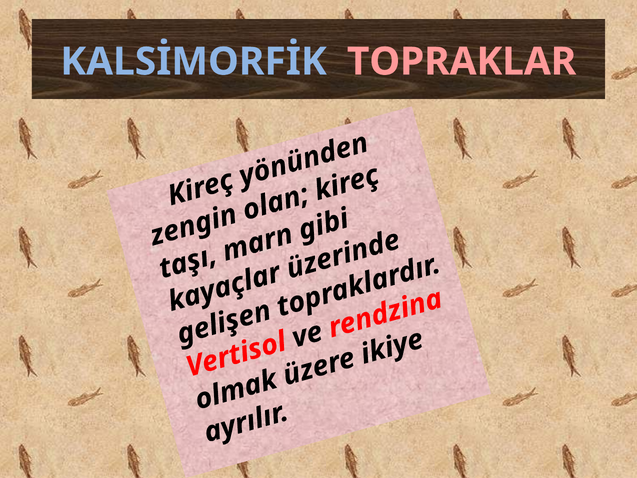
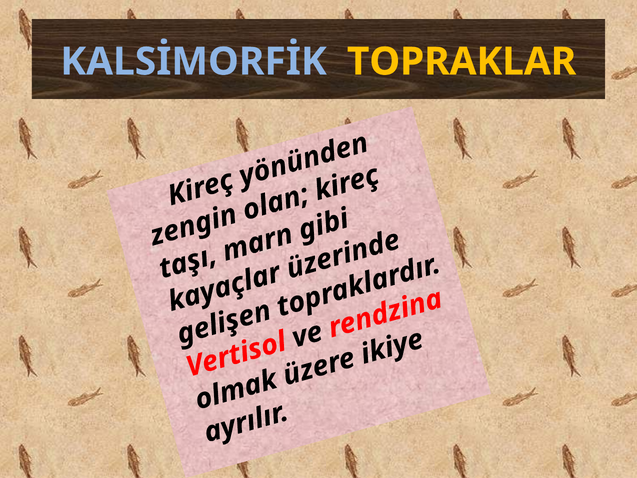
TOPRAKLAR colour: pink -> yellow
